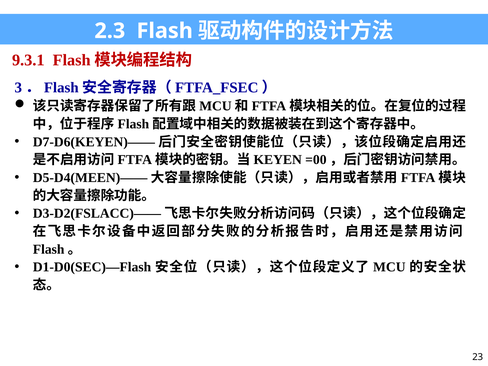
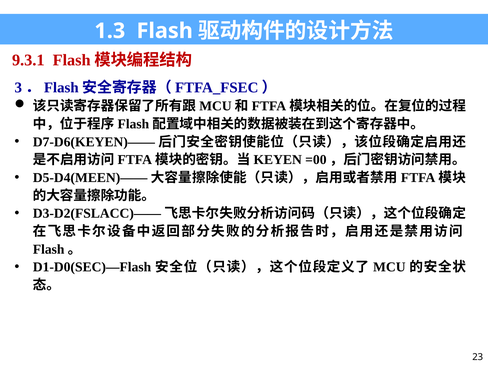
2.3: 2.3 -> 1.3
